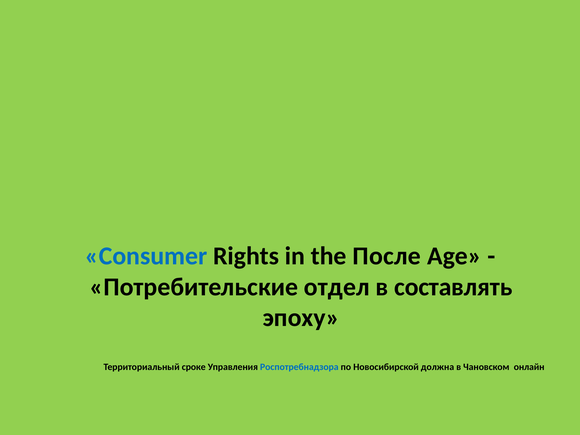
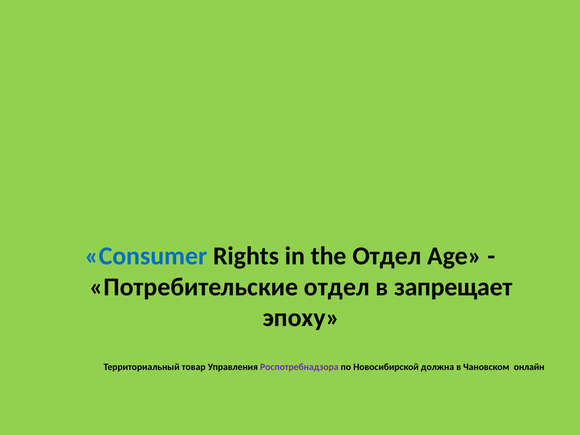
the После: После -> Отдел
составлять: составлять -> запрещает
сроке: сроке -> товар
Роспотребнадзора colour: blue -> purple
